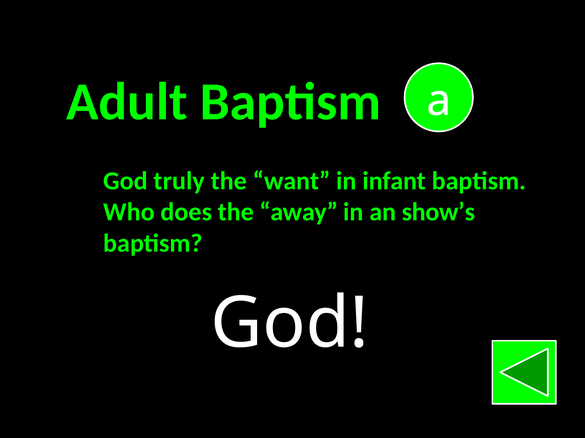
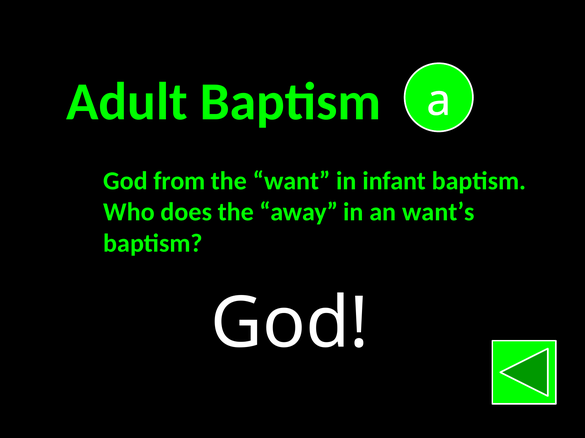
truly: truly -> from
show’s: show’s -> want’s
